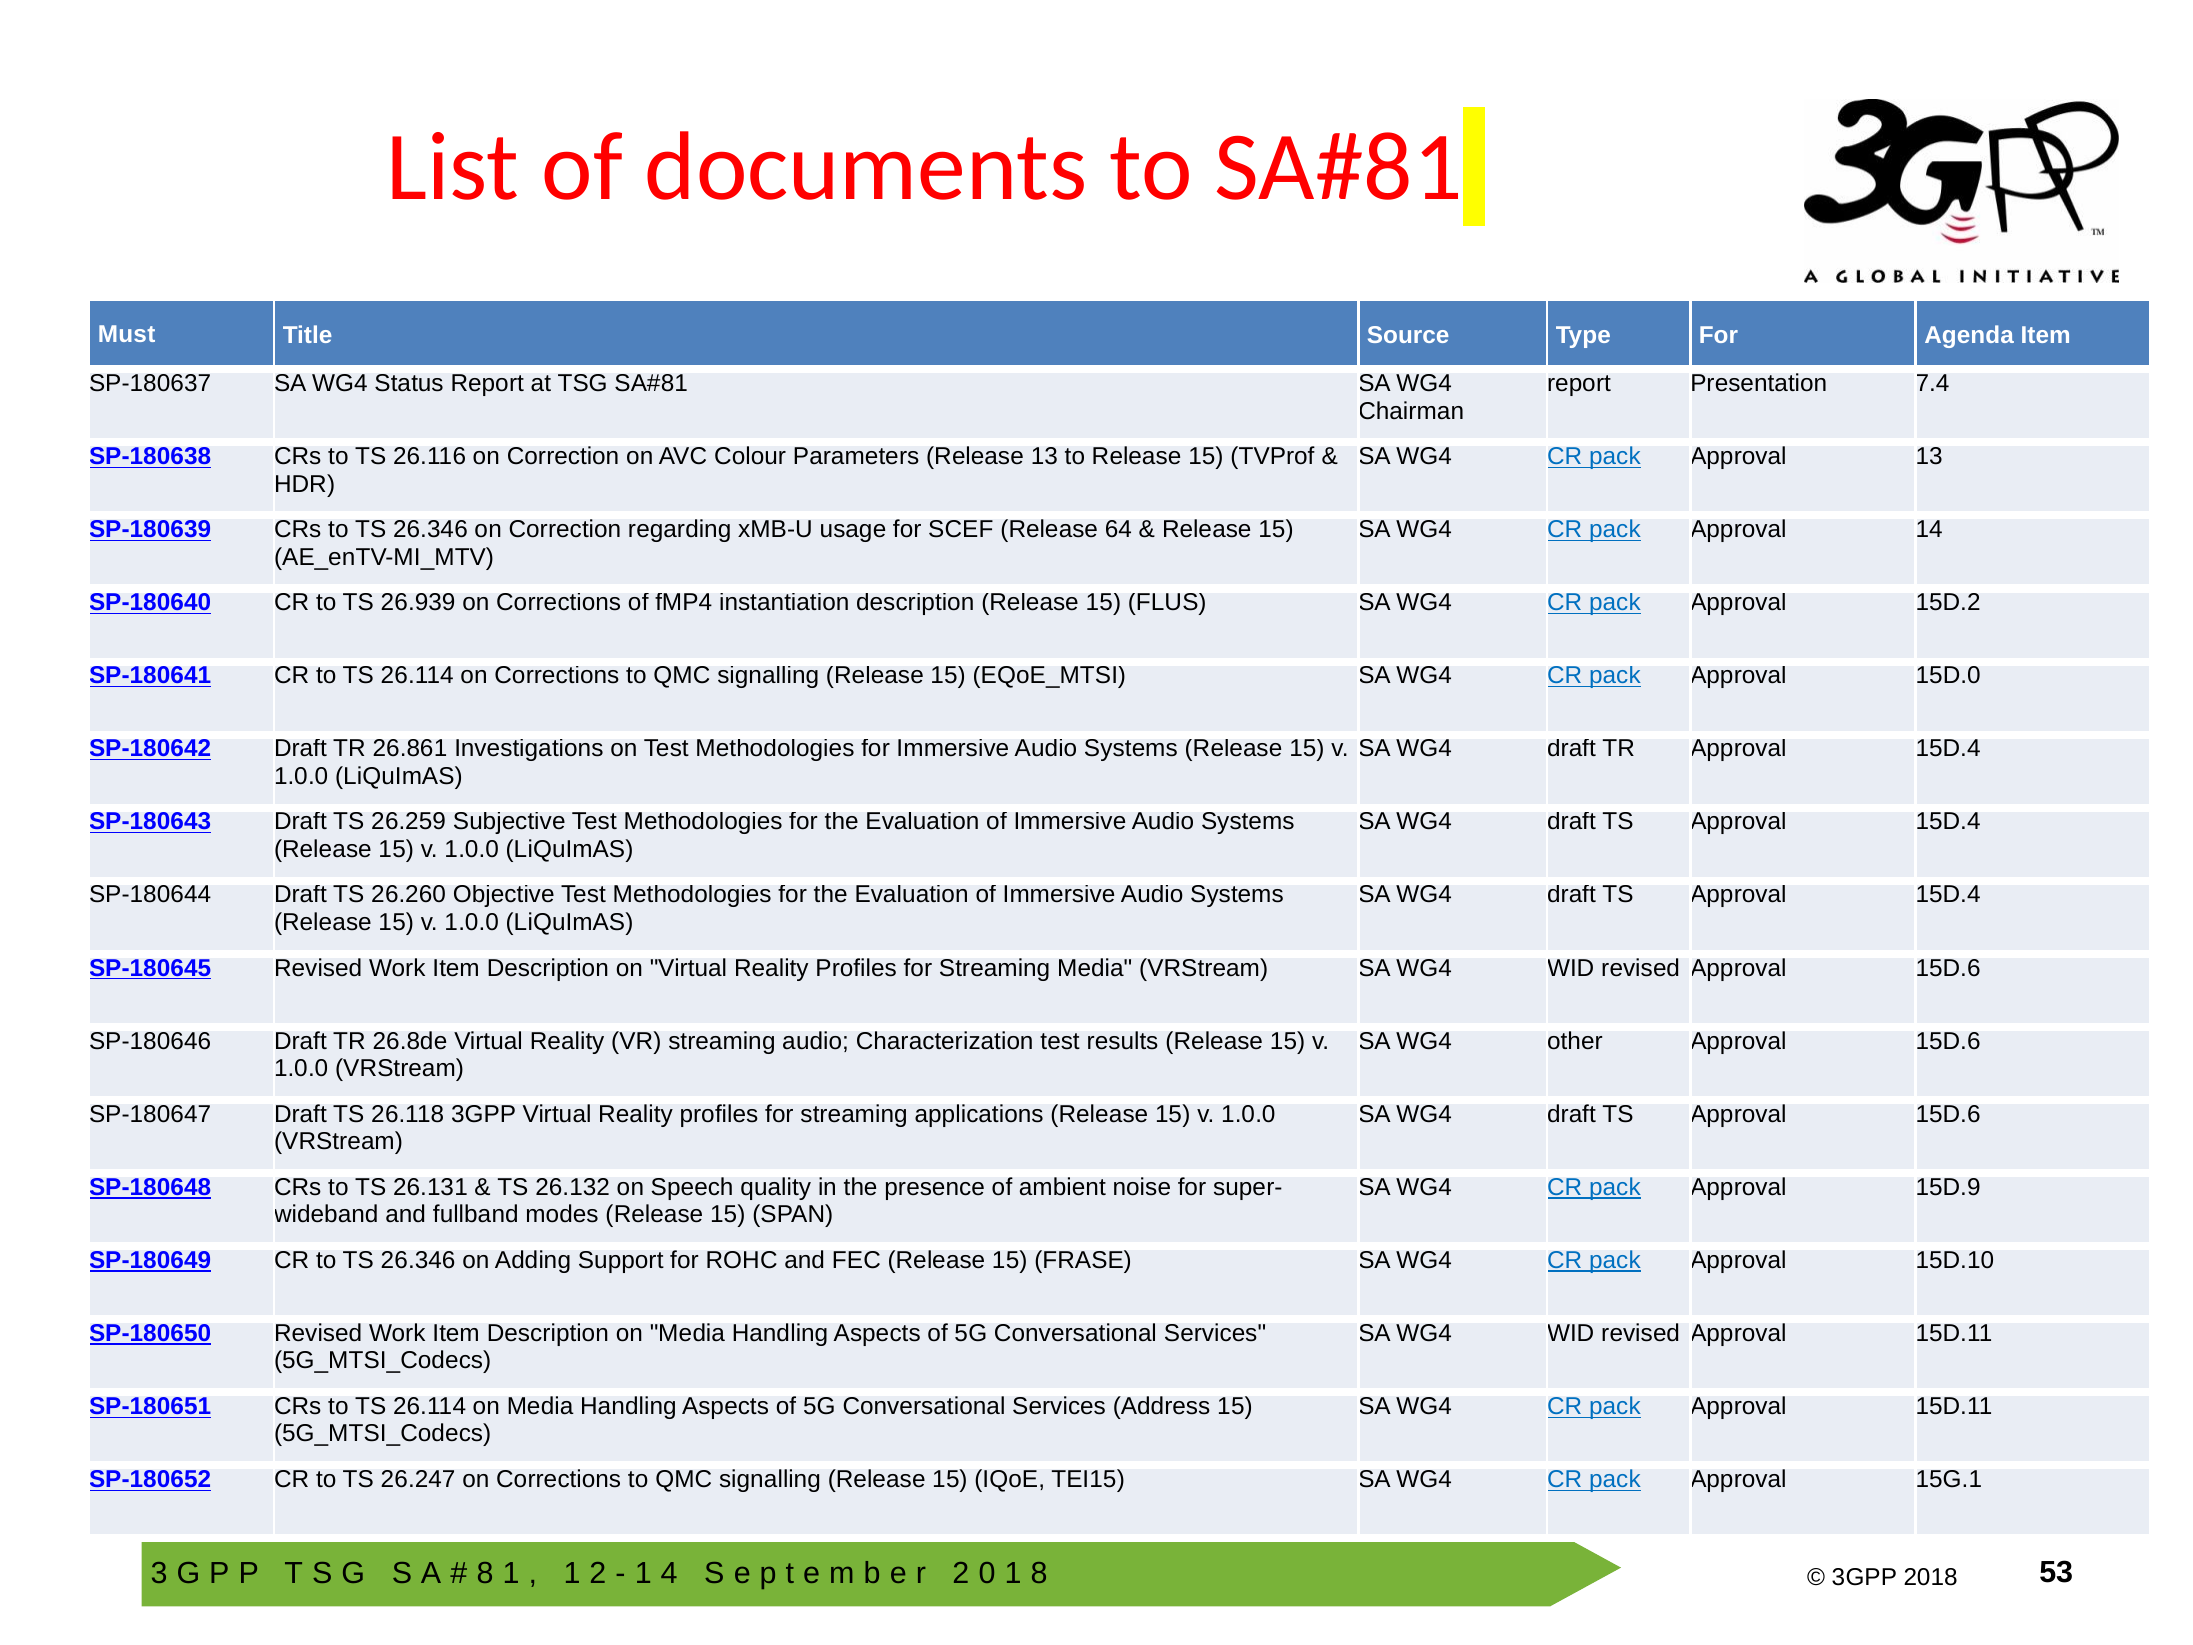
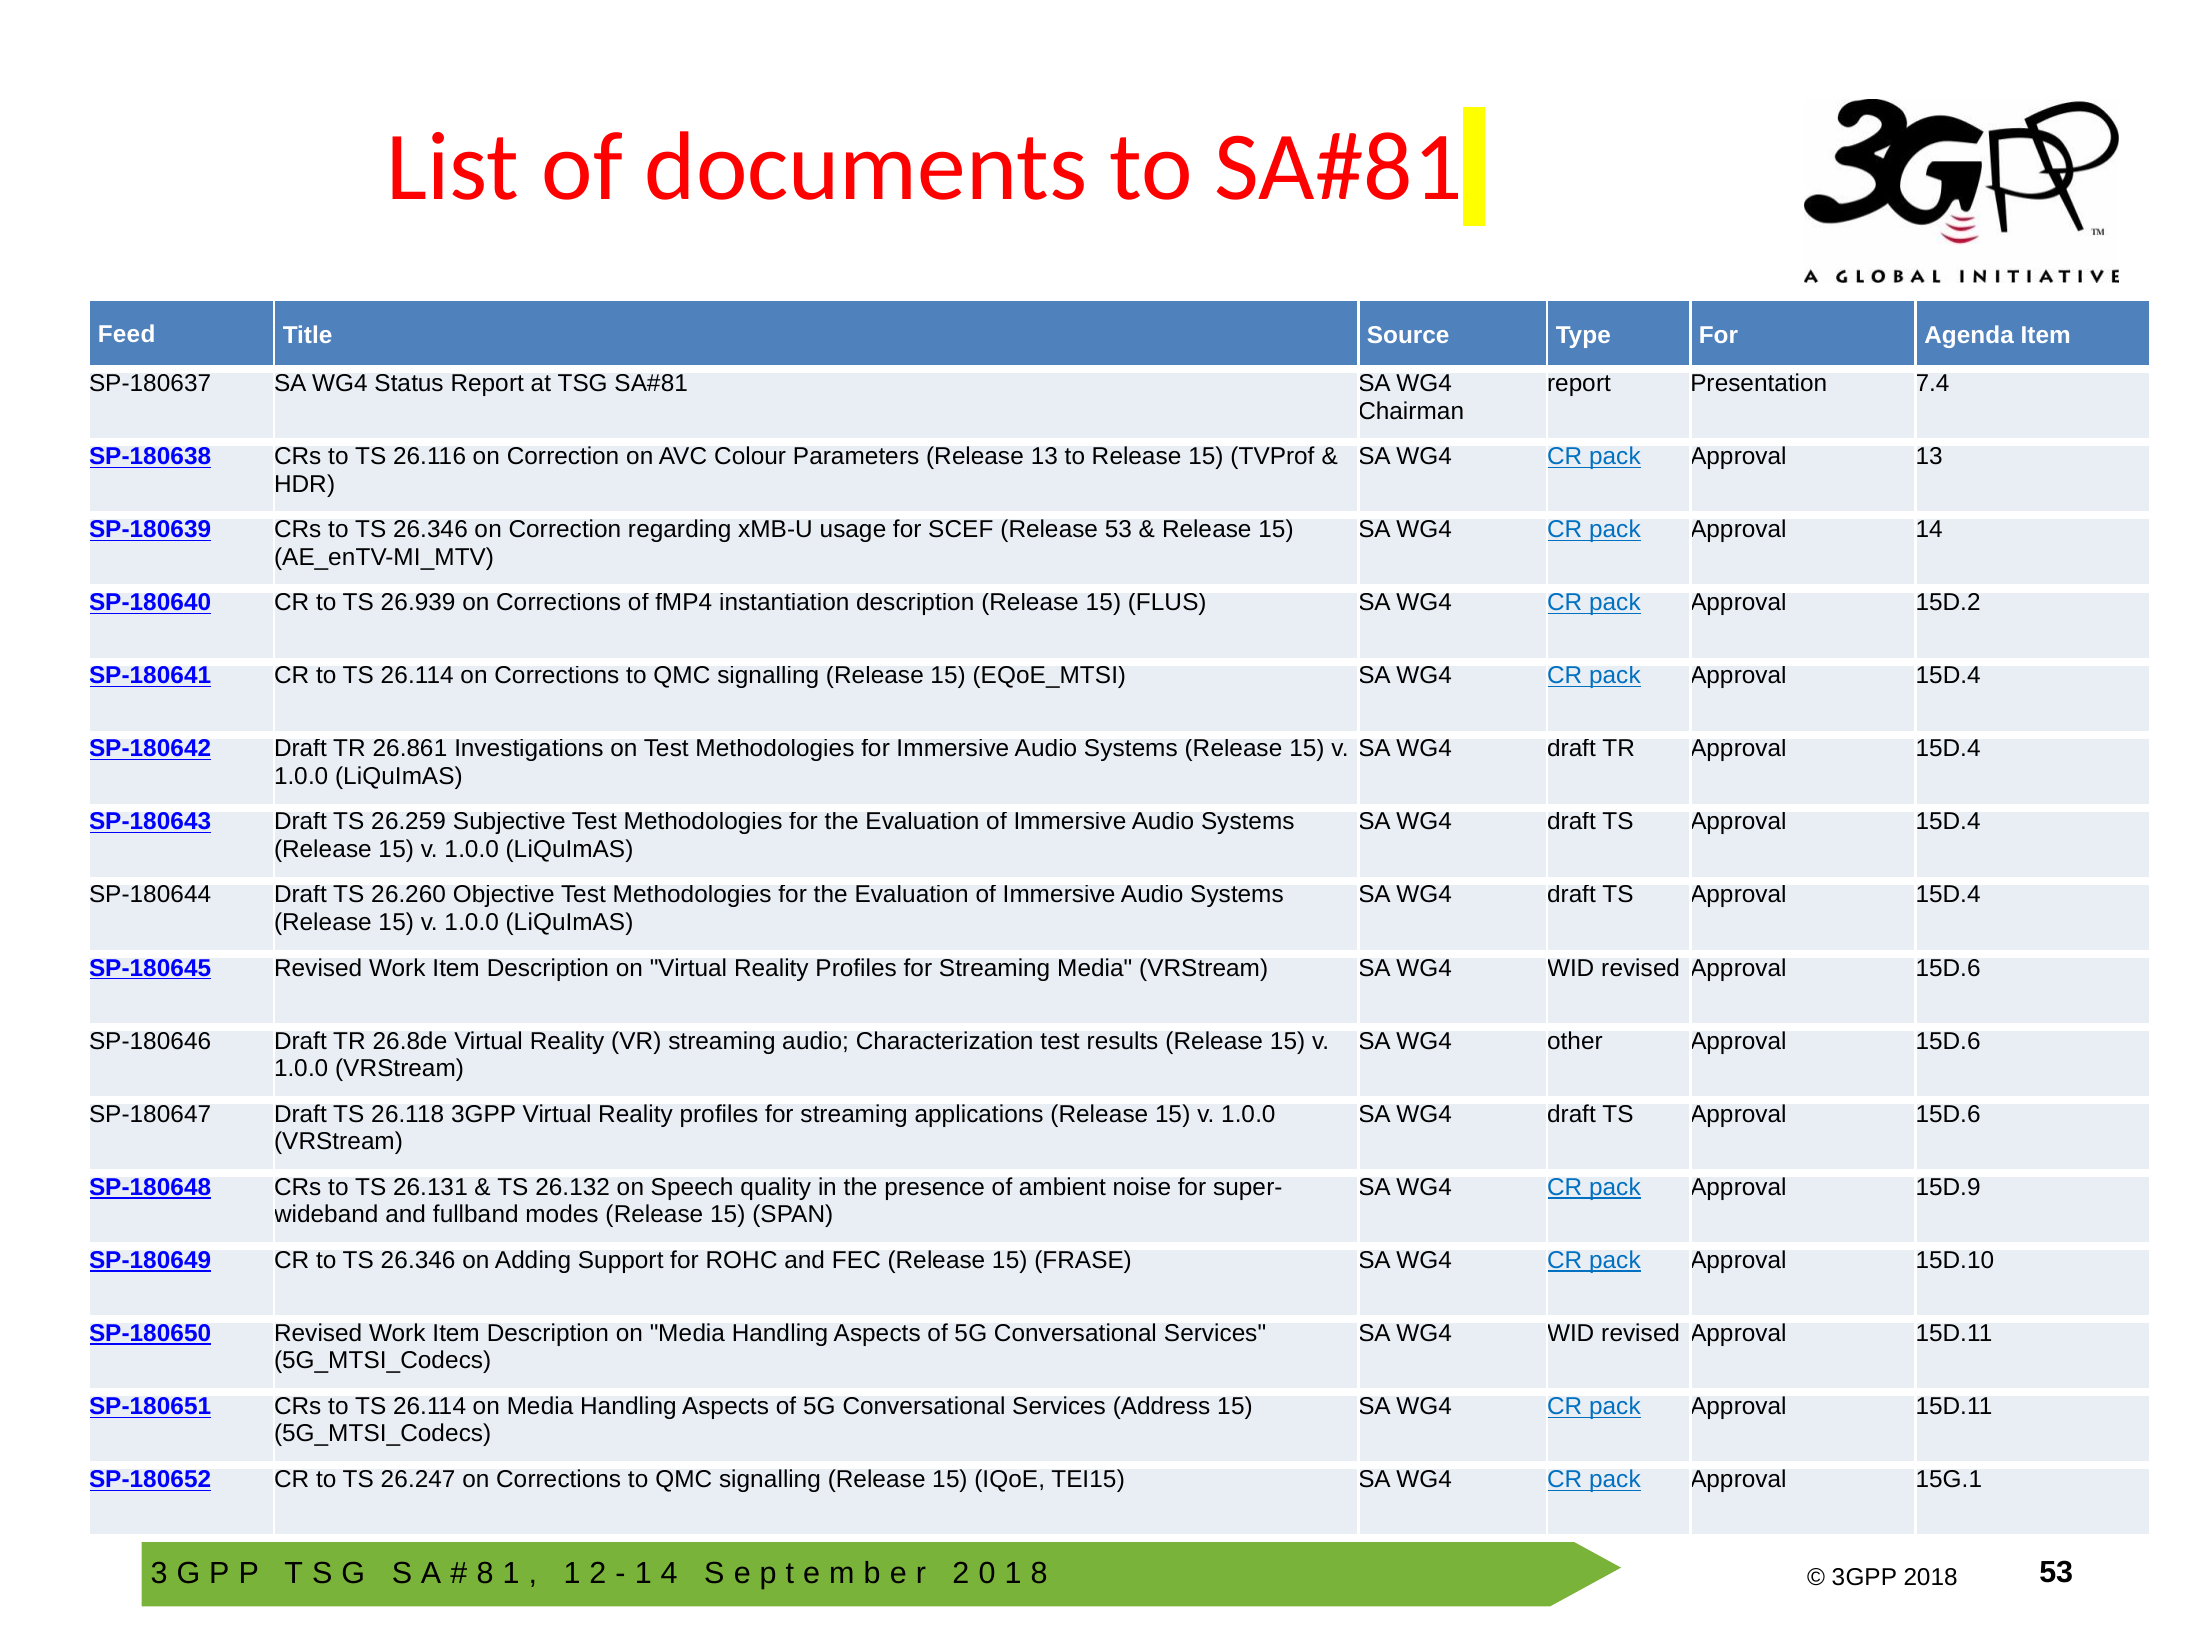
Must: Must -> Feed
Release 64: 64 -> 53
pack Approval 15D.0: 15D.0 -> 15D.4
